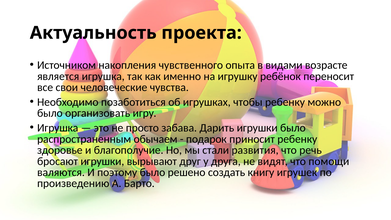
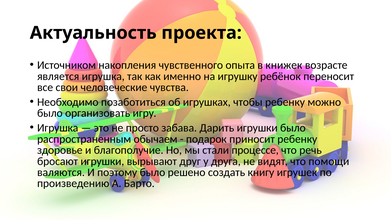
видами: видами -> книжек
развития: развития -> процессе
